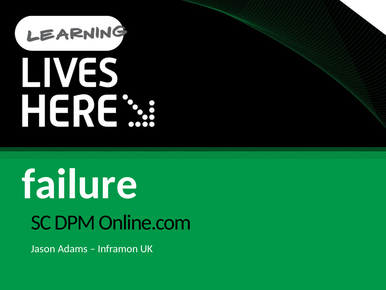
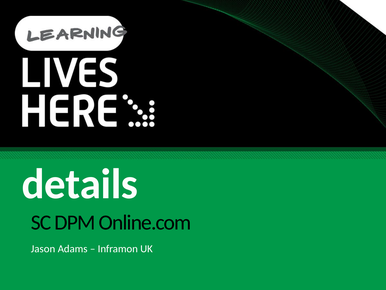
failure: failure -> details
